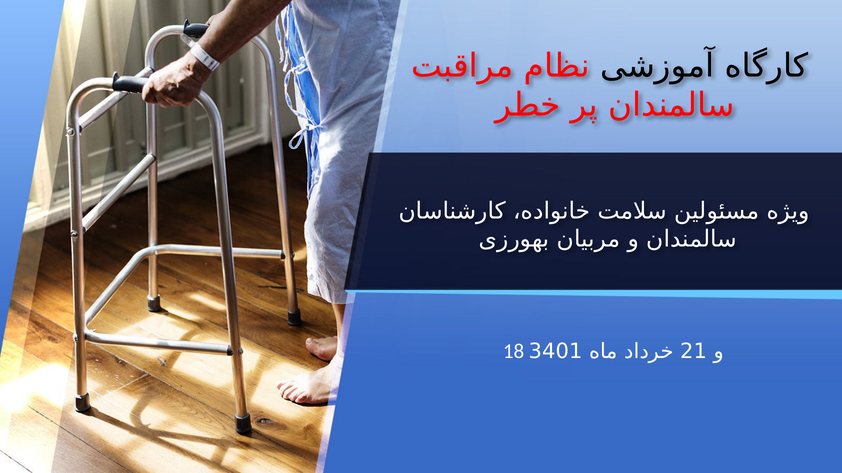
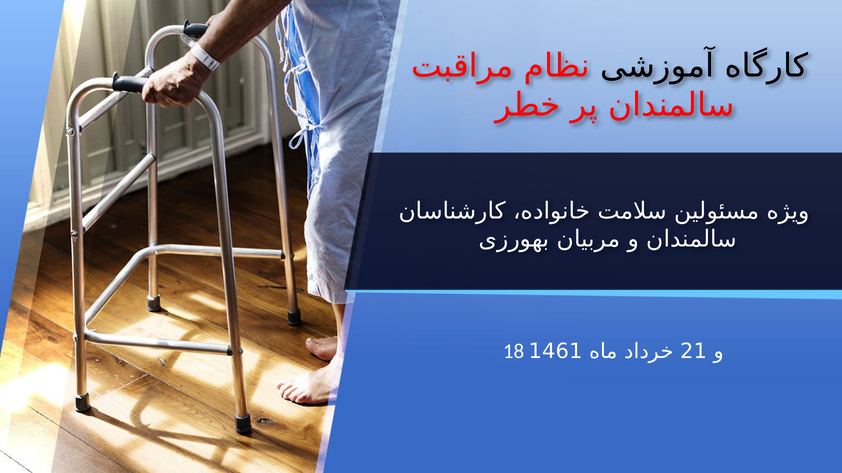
3401: 3401 -> 1461
